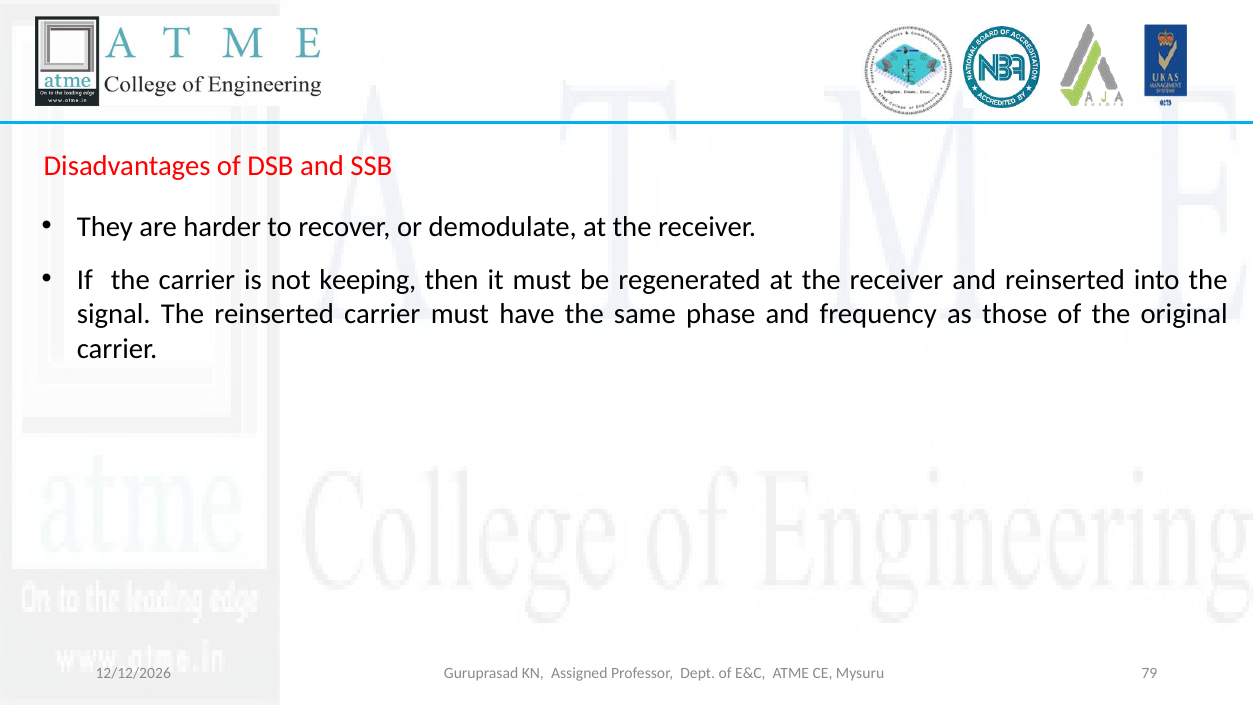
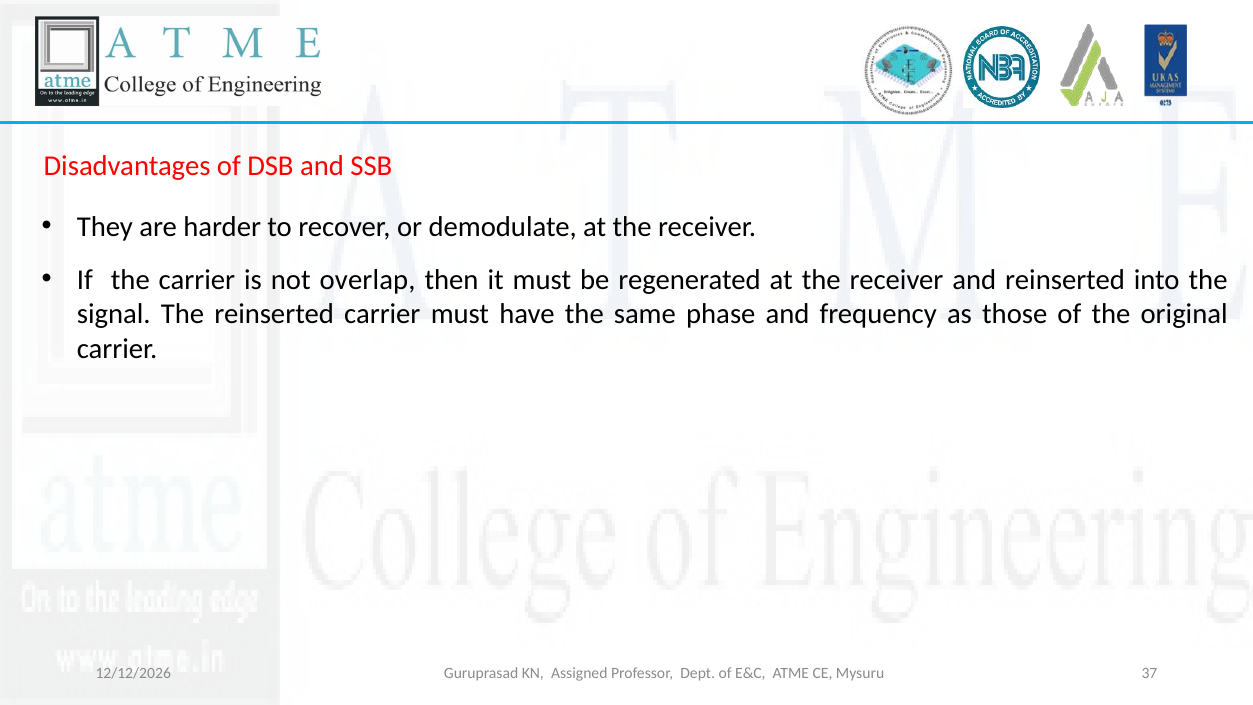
keeping: keeping -> overlap
79: 79 -> 37
